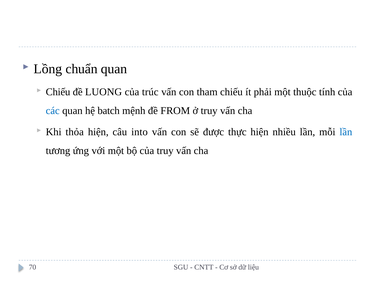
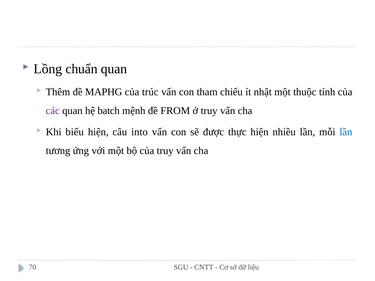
Chiếu at (58, 92): Chiếu -> Thêm
LUONG: LUONG -> MAPHG
phải: phải -> nhật
các colour: blue -> purple
thỏa: thỏa -> biểu
